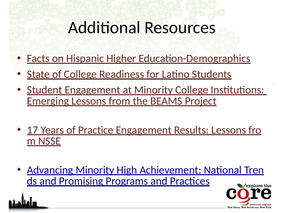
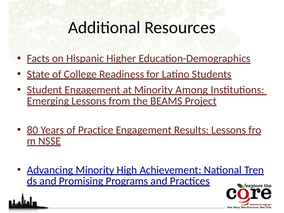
Minority College: College -> Among
17: 17 -> 80
